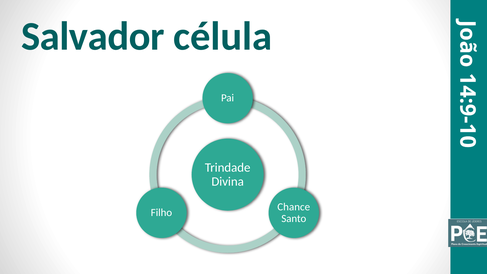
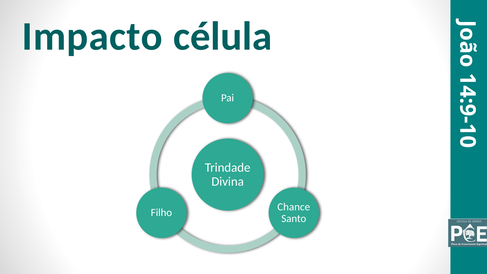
Salvador: Salvador -> Impacto
